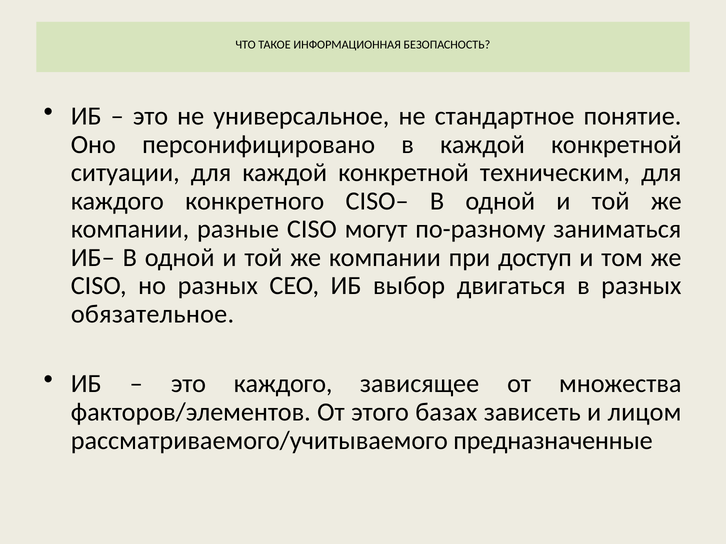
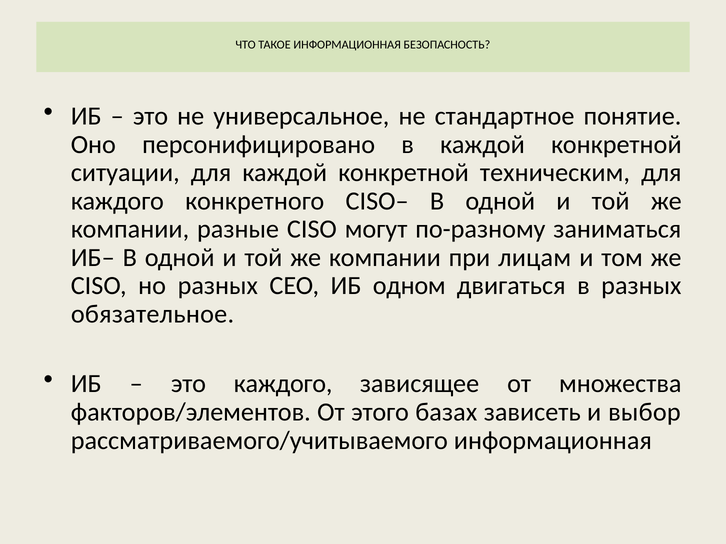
доступ: доступ -> лицам
выбор: выбор -> одном
лицом: лицом -> выбор
рассматриваемого/учитываемого предназначенные: предназначенные -> информационная
